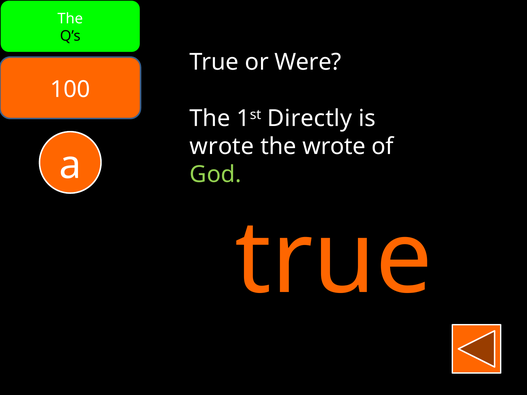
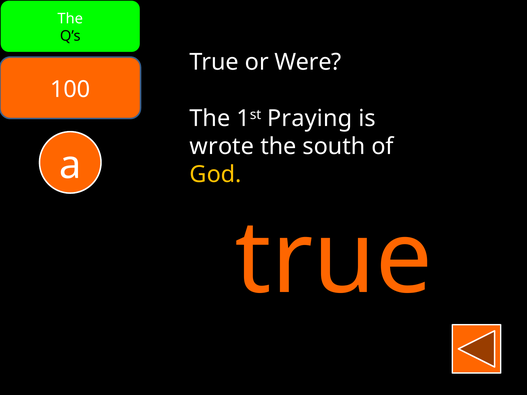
Directly: Directly -> Praying
the wrote: wrote -> south
God colour: light green -> yellow
